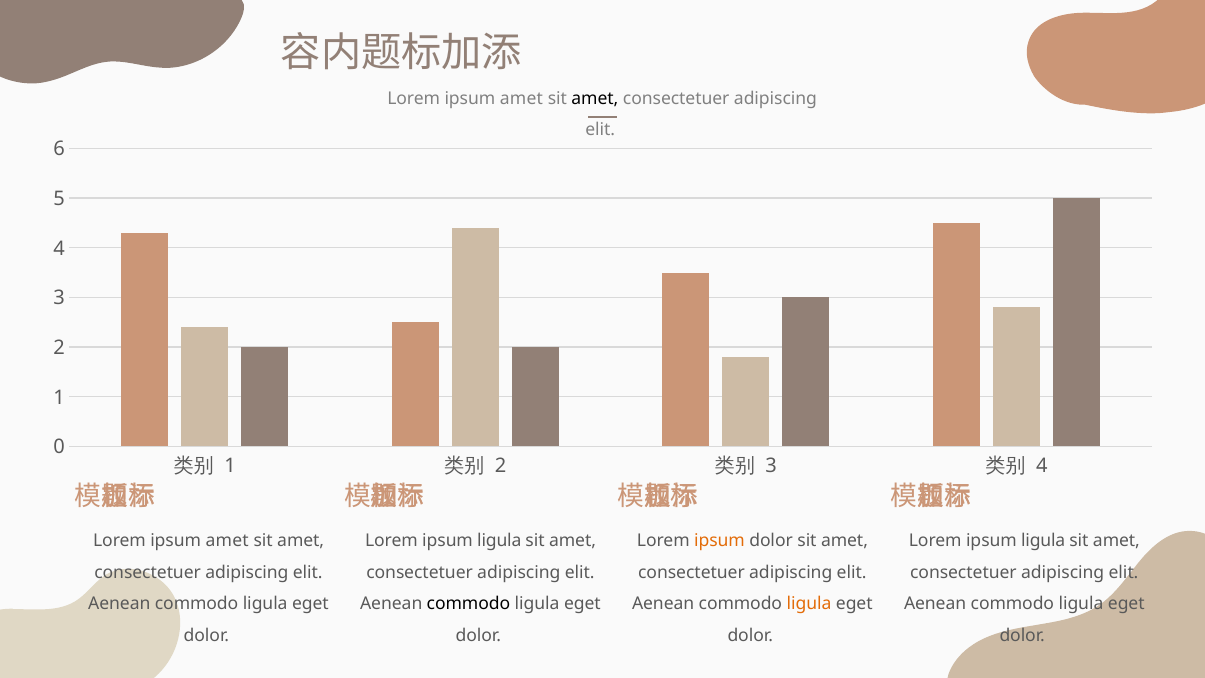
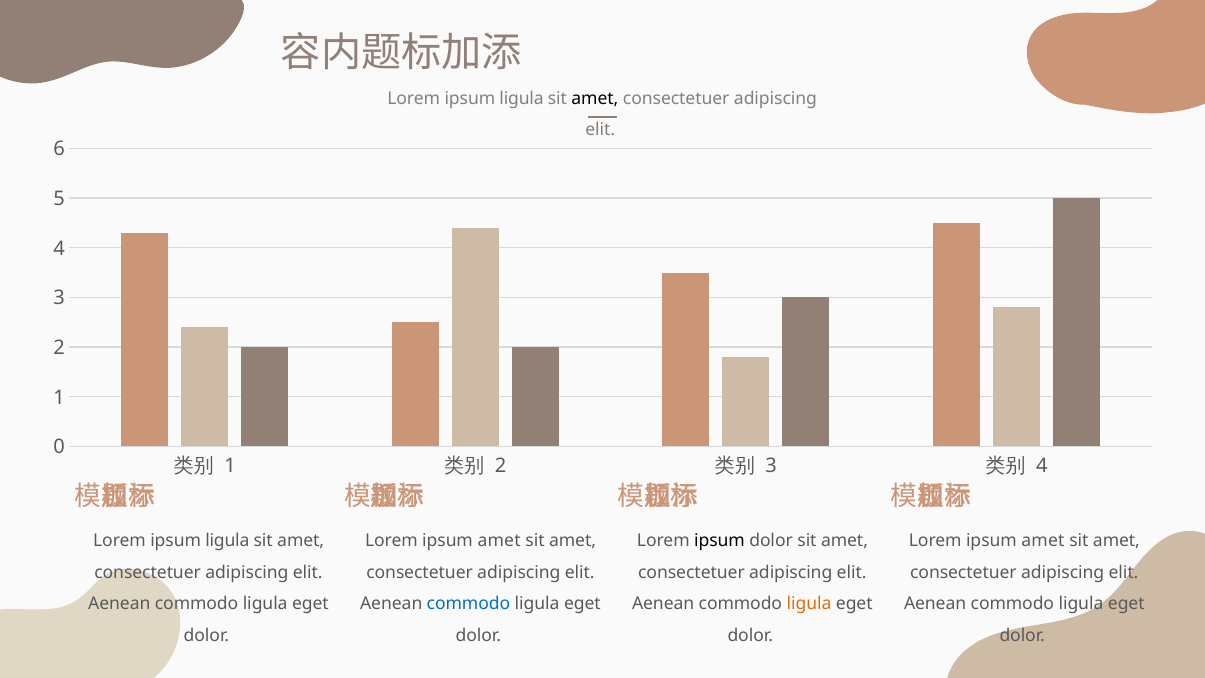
amet at (521, 98): amet -> ligula
amet at (227, 541): amet -> ligula
ligula at (499, 541): ligula -> amet
ipsum at (720, 541) colour: orange -> black
ligula at (1043, 541): ligula -> amet
commodo at (468, 604) colour: black -> blue
